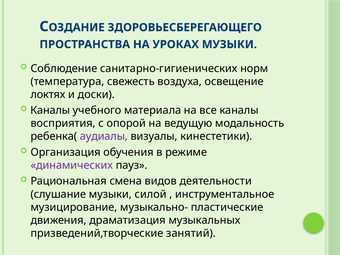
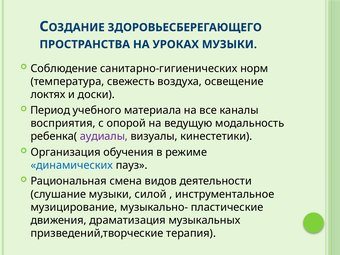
Каналы at (50, 110): Каналы -> Период
динамических colour: purple -> blue
занятий: занятий -> терапия
